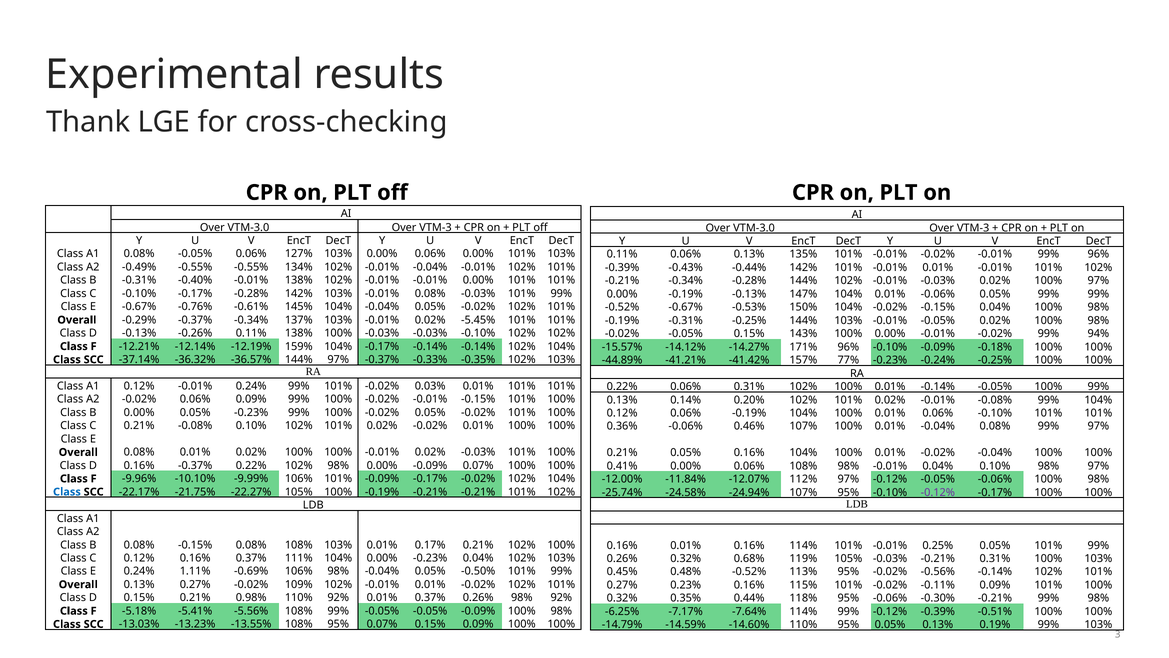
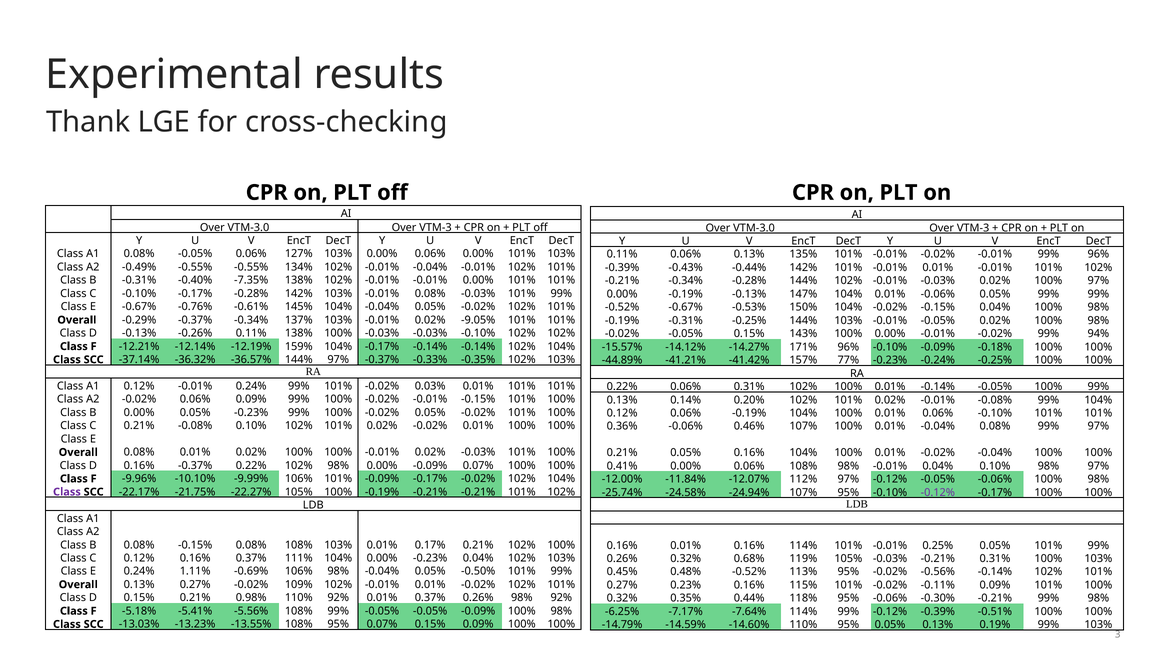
-0.40% -0.01%: -0.01% -> -7.35%
-5.45%: -5.45% -> -9.05%
Class at (67, 492) colour: blue -> purple
